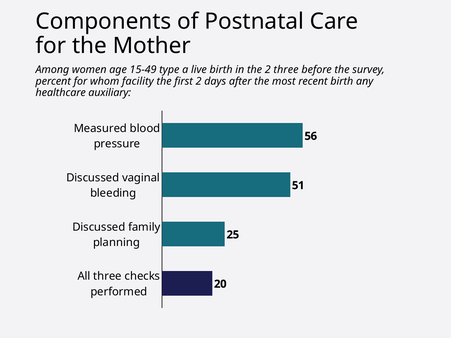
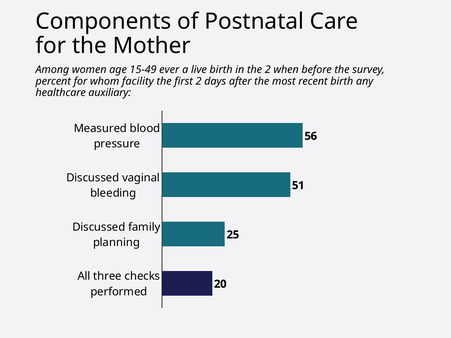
type: type -> ever
2 three: three -> when
